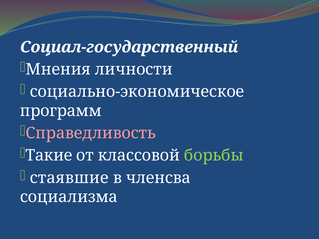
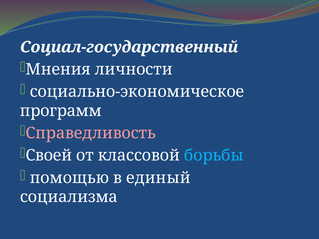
Такие: Такие -> Своей
борьбы colour: light green -> light blue
стаявшие: стаявшие -> помощью
членсва: членсва -> единый
